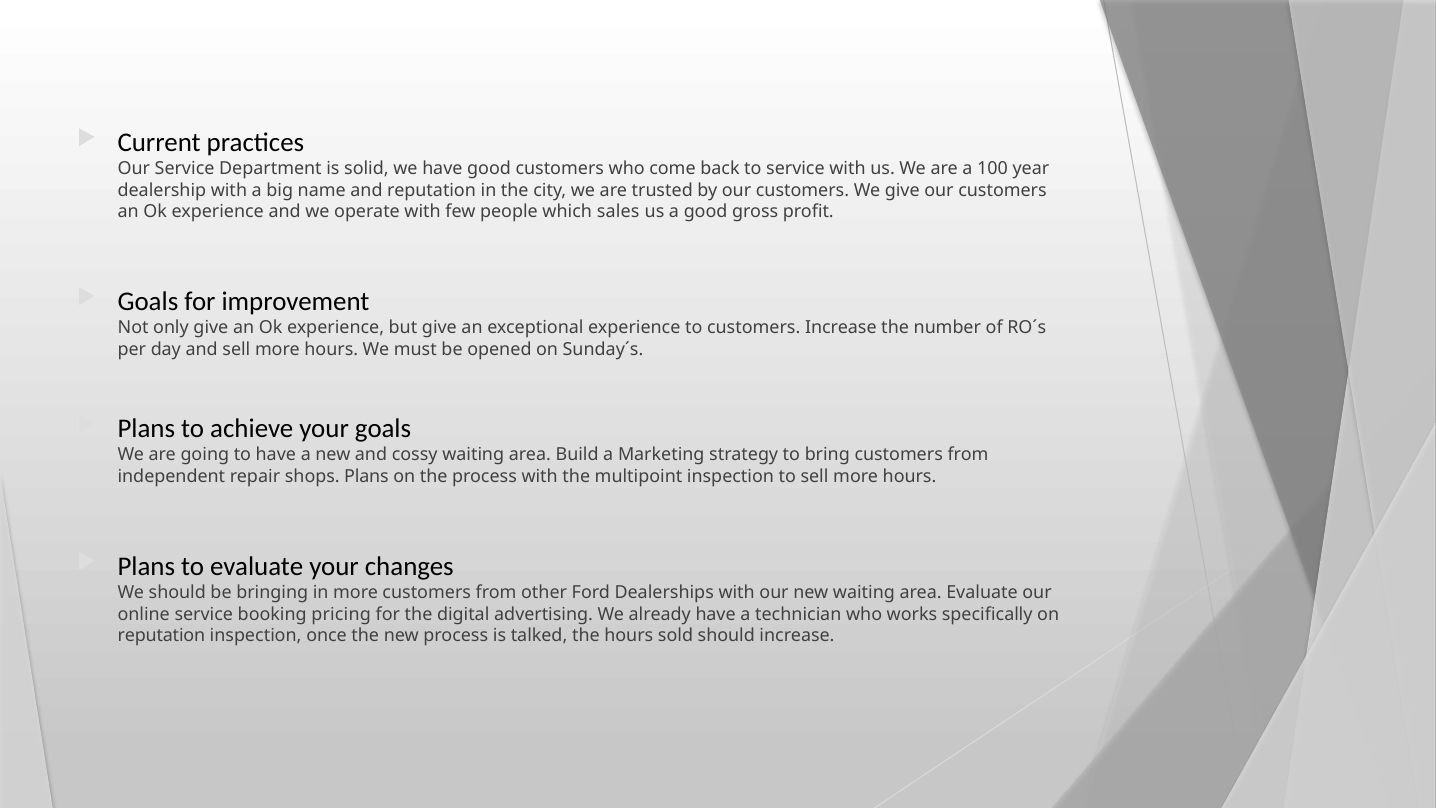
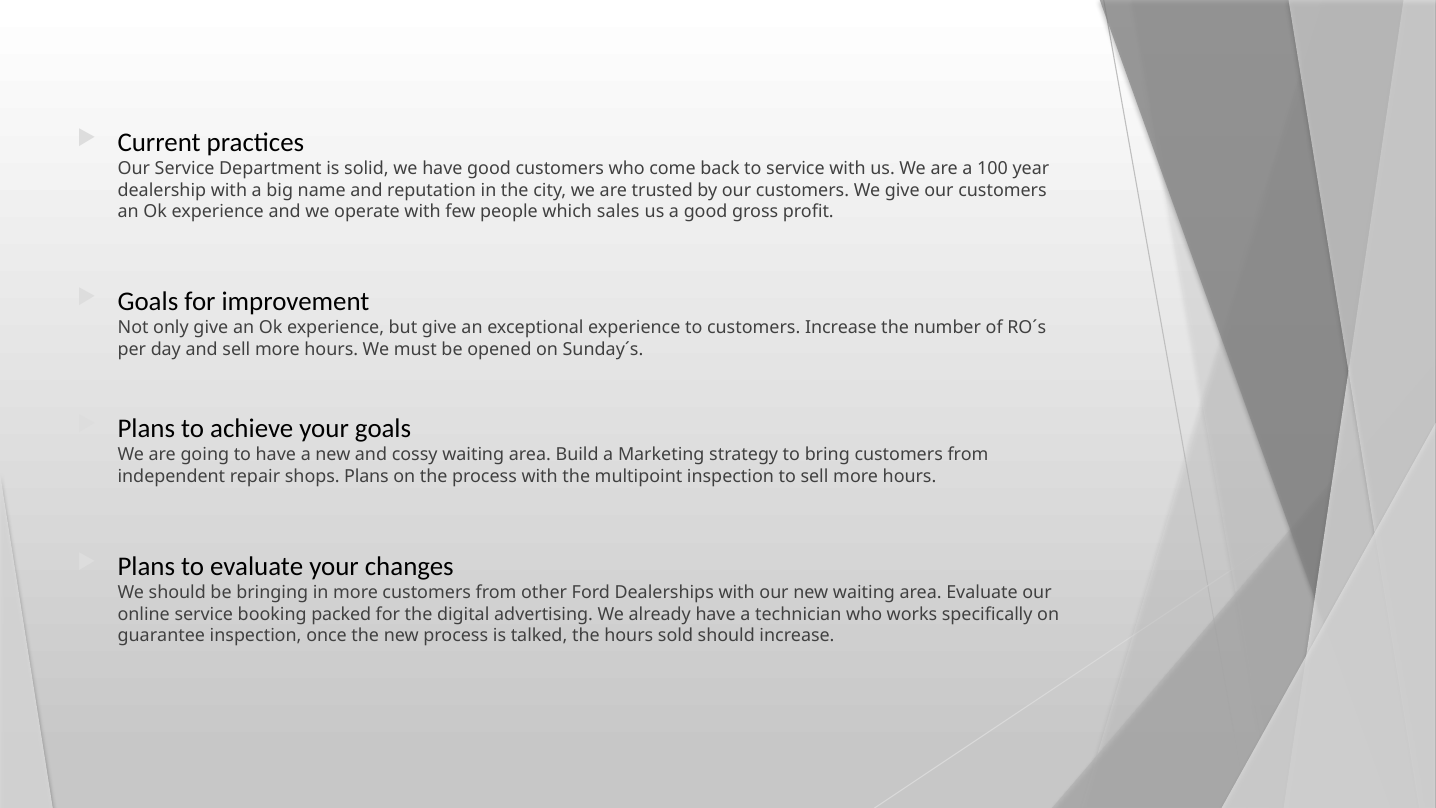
pricing: pricing -> packed
reputation at (161, 636): reputation -> guarantee
